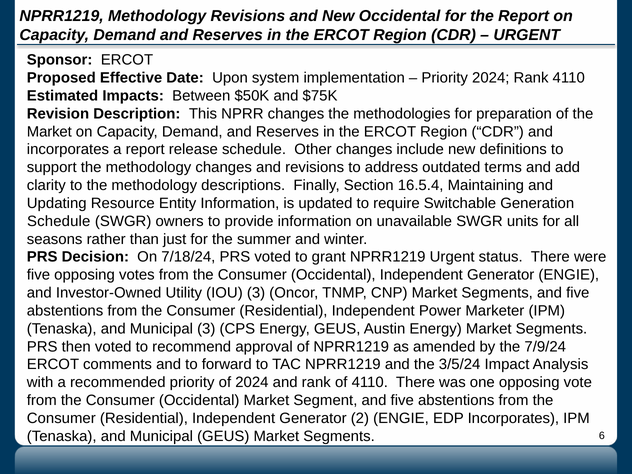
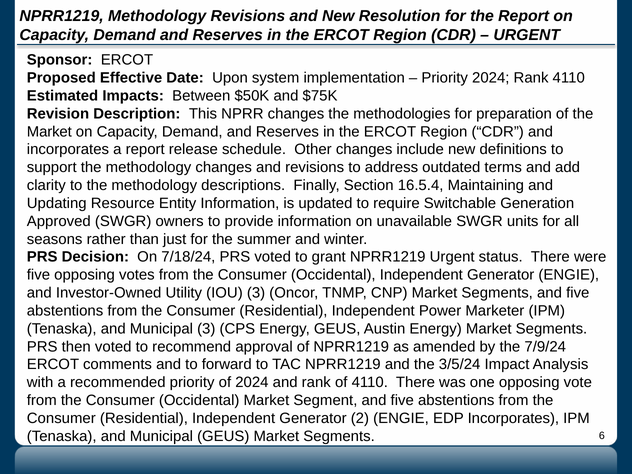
New Occidental: Occidental -> Resolution
Schedule at (59, 221): Schedule -> Approved
